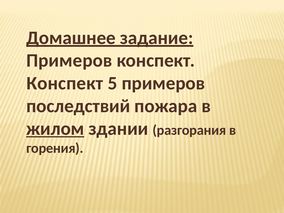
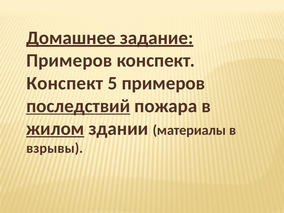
последствий underline: none -> present
разгорания: разгорания -> материалы
горения: горения -> взрывы
